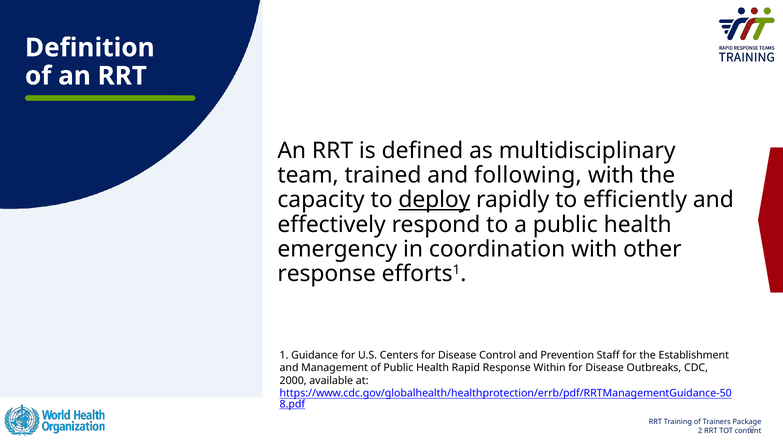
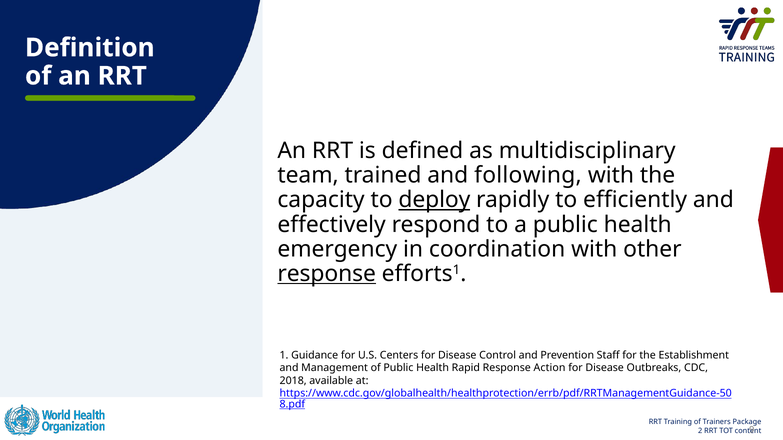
response at (327, 274) underline: none -> present
Within: Within -> Action
2000: 2000 -> 2018
